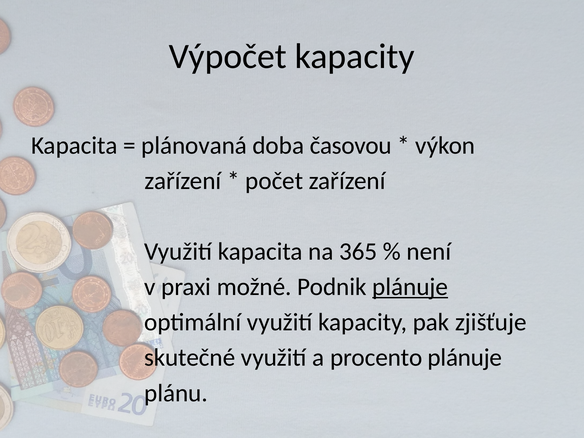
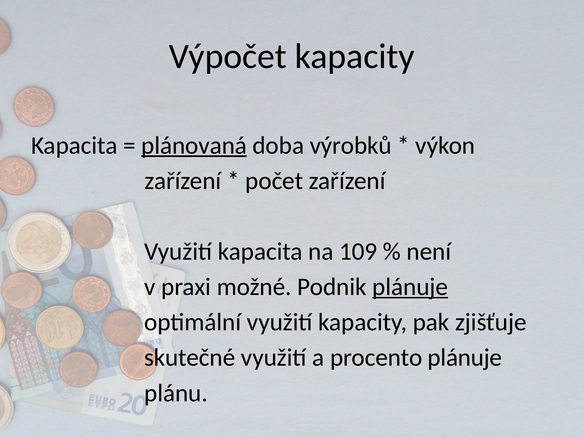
plánovaná underline: none -> present
časovou: časovou -> výrobků
365: 365 -> 109
